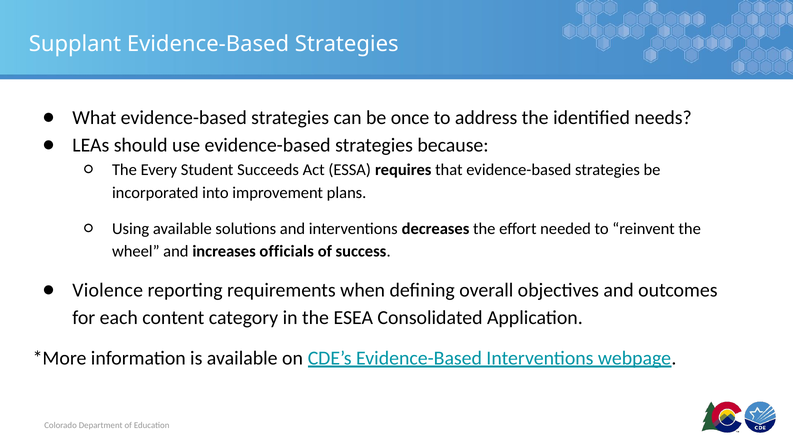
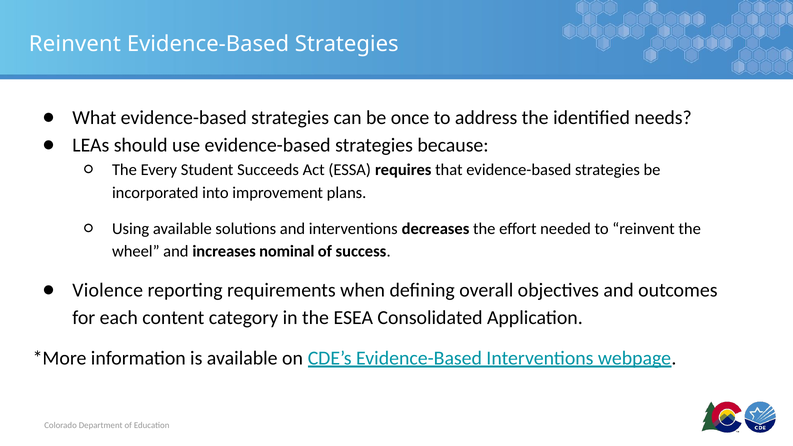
Supplant at (75, 44): Supplant -> Reinvent
officials: officials -> nominal
